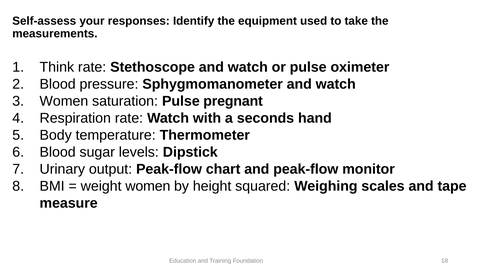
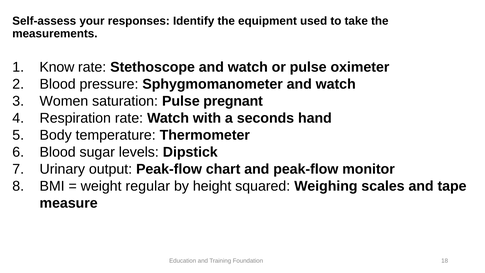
Think: Think -> Know
weight women: women -> regular
